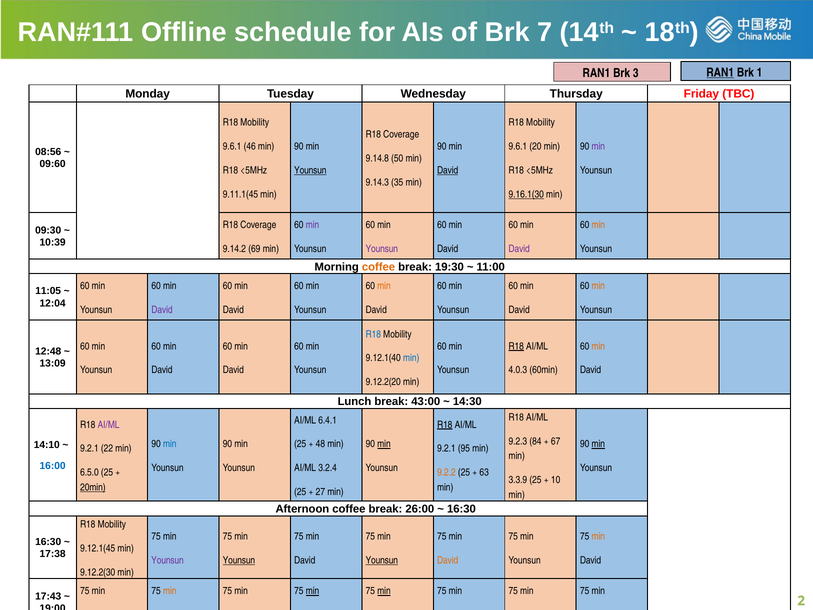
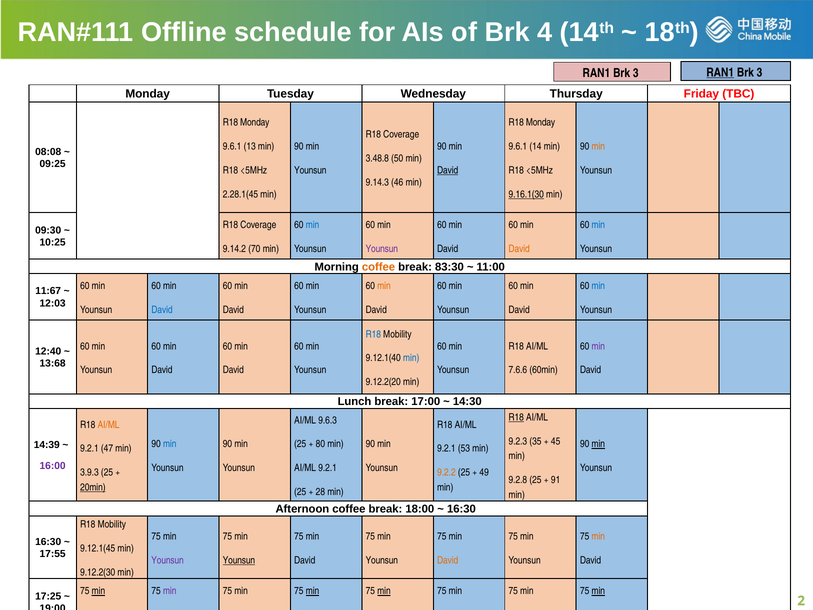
7: 7 -> 4
1 at (760, 72): 1 -> 3
Mobility at (255, 122): Mobility -> Monday
Mobility at (540, 122): Mobility -> Monday
46: 46 -> 13
20: 20 -> 14
min at (598, 146) colour: purple -> orange
08:56: 08:56 -> 08:08
9.14.8: 9.14.8 -> 3.48.8
09:60: 09:60 -> 09:25
Younsun at (310, 170) underline: present -> none
35: 35 -> 46
9.11.1(45: 9.11.1(45 -> 2.28.1(45
min at (313, 225) colour: purple -> blue
min at (598, 225) colour: orange -> blue
10:39: 10:39 -> 10:25
69: 69 -> 70
David at (519, 249) colour: purple -> orange
19:30: 19:30 -> 83:30
min at (598, 286) colour: orange -> blue
11:05: 11:05 -> 11:67
12:04: 12:04 -> 12:03
David at (162, 310) colour: purple -> blue
R18 at (516, 346) underline: present -> none
min at (598, 346) colour: orange -> purple
12:48: 12:48 -> 12:40
13:09: 13:09 -> 13:68
4.0.3: 4.0.3 -> 7.6.6
43:00: 43:00 -> 17:00
R18 at (516, 417) underline: none -> present
6.4.1: 6.4.1 -> 9.6.3
AI/ML at (109, 424) colour: purple -> orange
R18 at (445, 424) underline: present -> none
84: 84 -> 35
67: 67 -> 45
14:10: 14:10 -> 14:39
48: 48 -> 80
min at (384, 444) underline: present -> none
22: 22 -> 47
95: 95 -> 53
16:00 colour: blue -> purple
3.2.4 at (328, 468): 3.2.4 -> 9.2.1
6.5.0: 6.5.0 -> 3.9.3
63: 63 -> 49
3.3.9: 3.3.9 -> 9.2.8
10: 10 -> 91
27: 27 -> 28
26:00: 26:00 -> 18:00
17:38: 17:38 -> 17:55
Younsun at (382, 560) underline: present -> none
min at (98, 591) underline: none -> present
min at (170, 591) colour: orange -> purple
min at (598, 591) underline: none -> present
17:43: 17:43 -> 17:25
